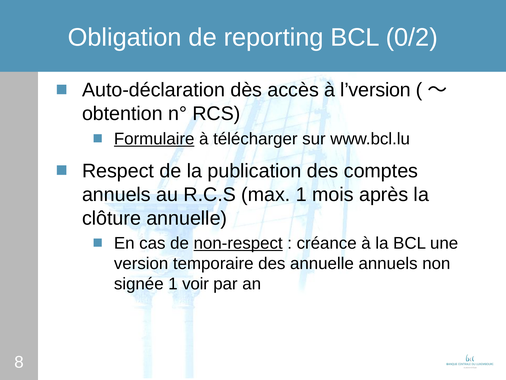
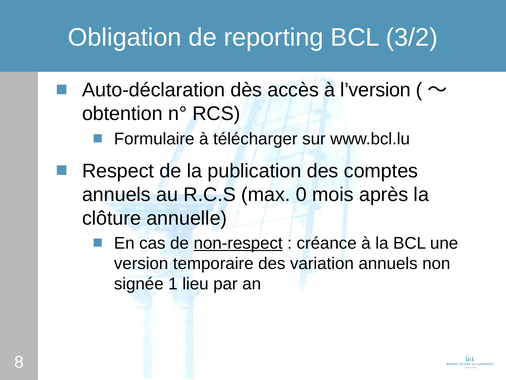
0/2: 0/2 -> 3/2
Formulaire underline: present -> none
max 1: 1 -> 0
des annuelle: annuelle -> variation
voir: voir -> lieu
